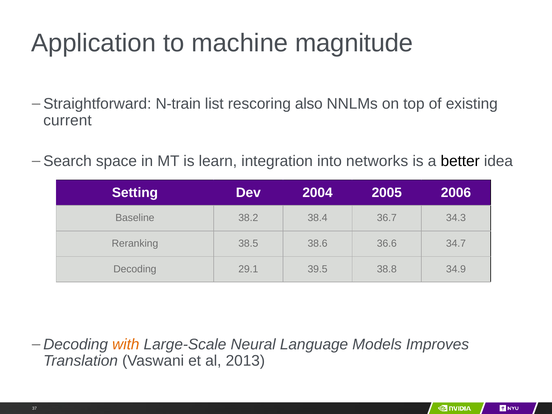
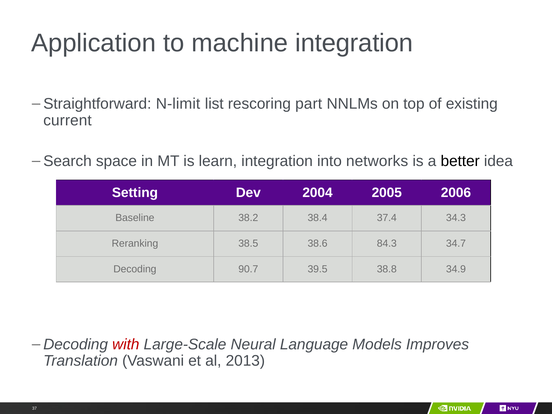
machine magnitude: magnitude -> integration
N-train: N-train -> N-limit
also: also -> part
36.7: 36.7 -> 37.4
36.6: 36.6 -> 84.3
29.1: 29.1 -> 90.7
with colour: orange -> red
